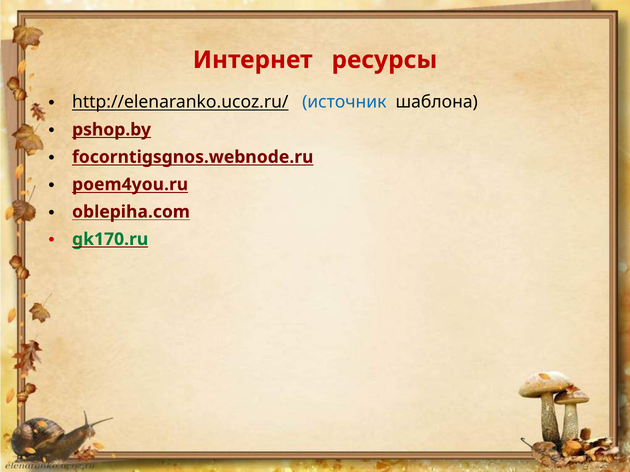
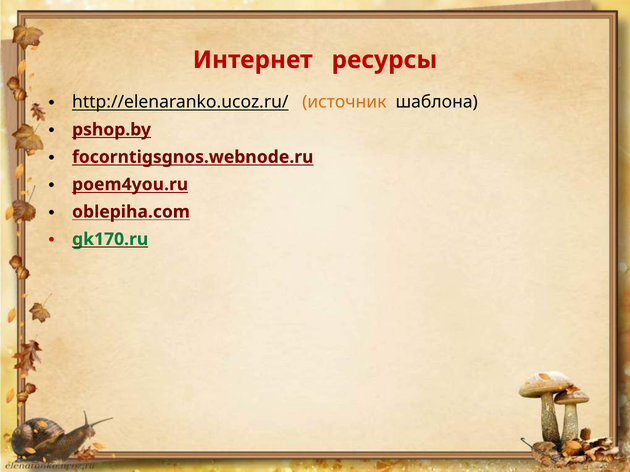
источник colour: blue -> orange
